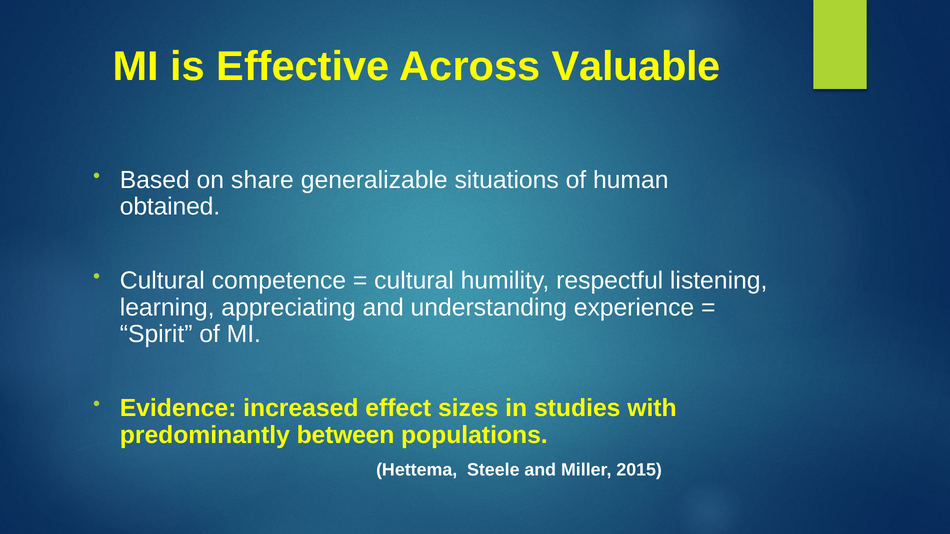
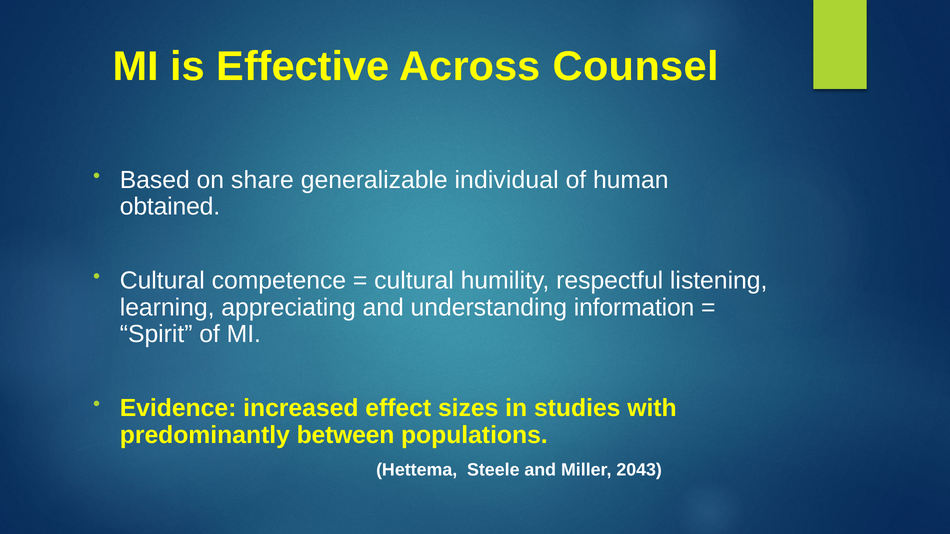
Valuable: Valuable -> Counsel
situations: situations -> individual
experience: experience -> information
2015: 2015 -> 2043
